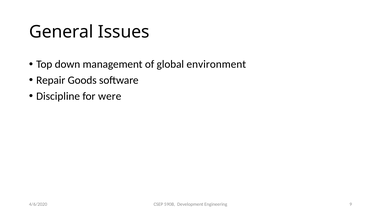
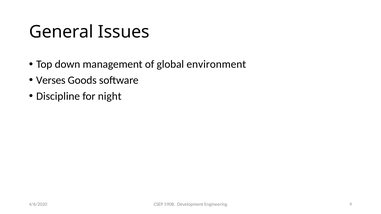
Repair: Repair -> Verses
were: were -> night
